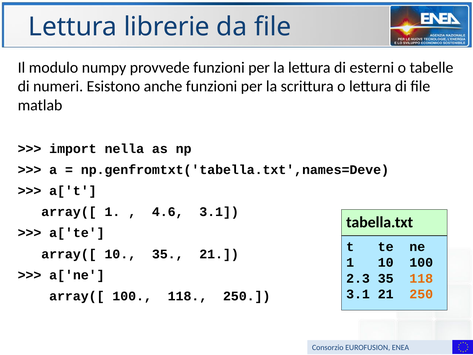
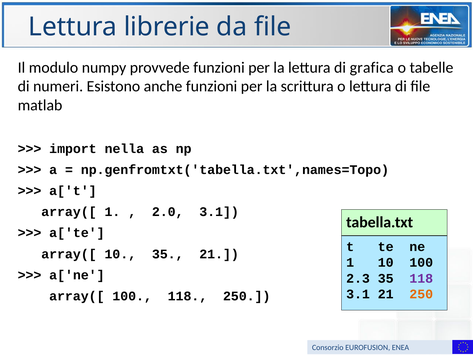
esterni: esterni -> grafica
np.genfromtxt('tabella.txt',names=Deve: np.genfromtxt('tabella.txt',names=Deve -> np.genfromtxt('tabella.txt',names=Topo
4.6: 4.6 -> 2.0
118 at (421, 278) colour: orange -> purple
